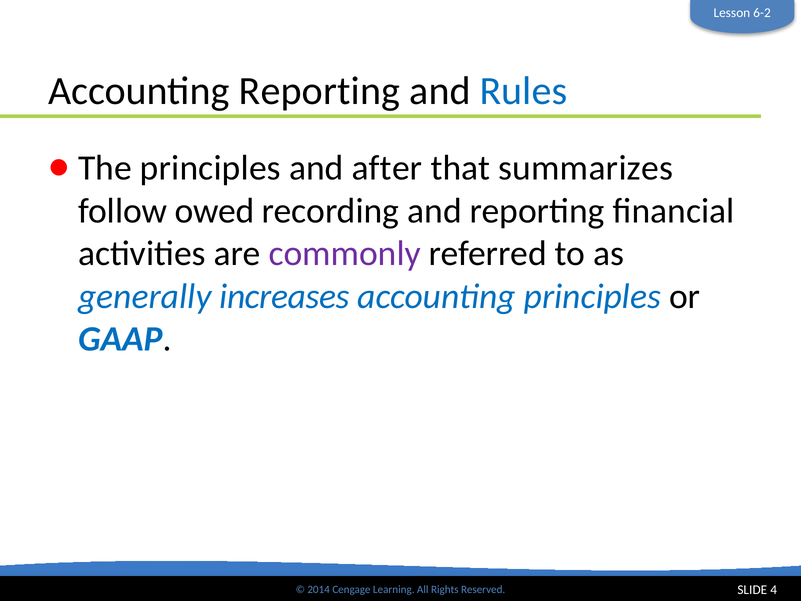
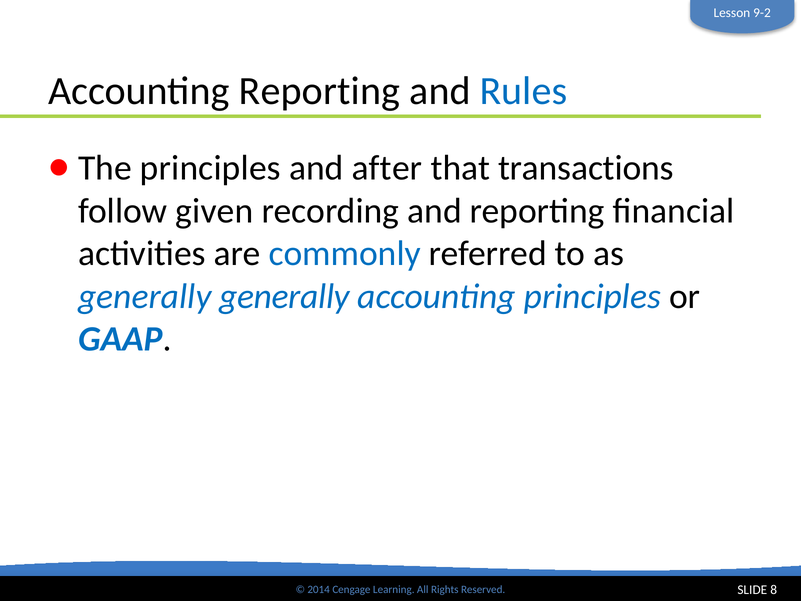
6-2: 6-2 -> 9-2
summarizes: summarizes -> transactions
owed: owed -> given
commonly colour: purple -> blue
generally increases: increases -> generally
4: 4 -> 8
